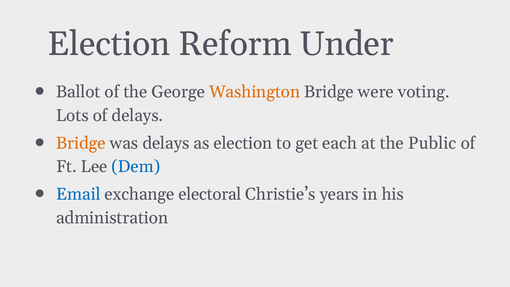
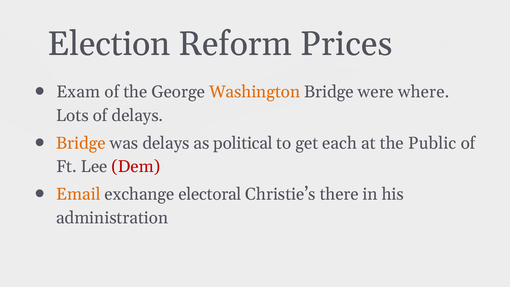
Under: Under -> Prices
Ballot: Ballot -> Exam
voting: voting -> where
as election: election -> political
Dem colour: blue -> red
Email colour: blue -> orange
years: years -> there
